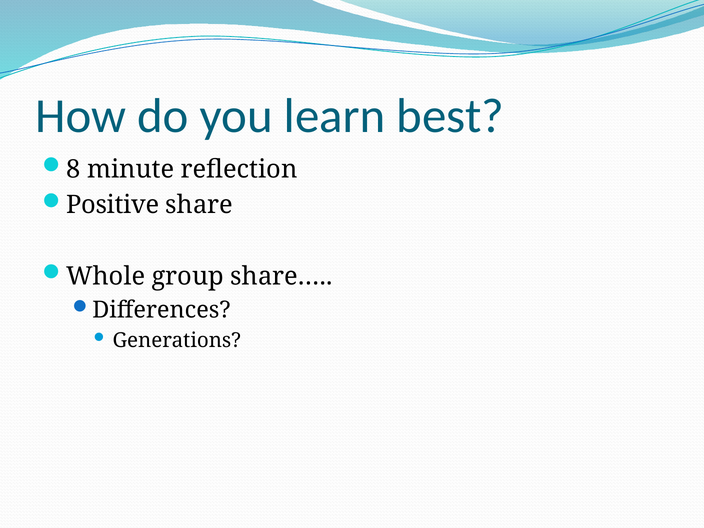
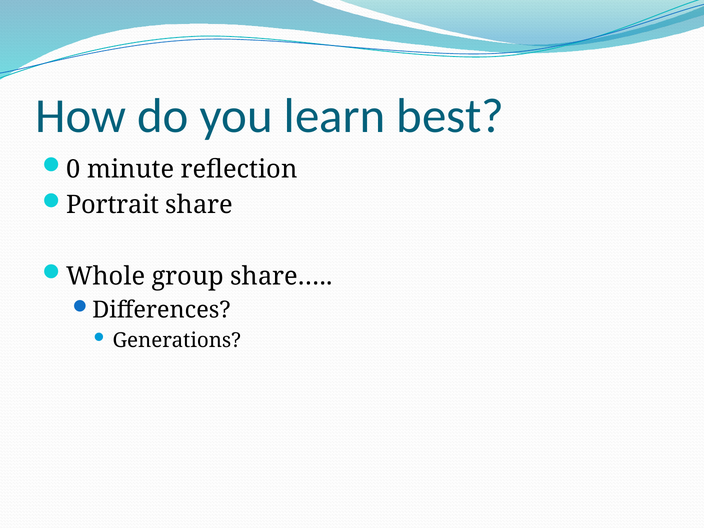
8: 8 -> 0
Positive: Positive -> Portrait
